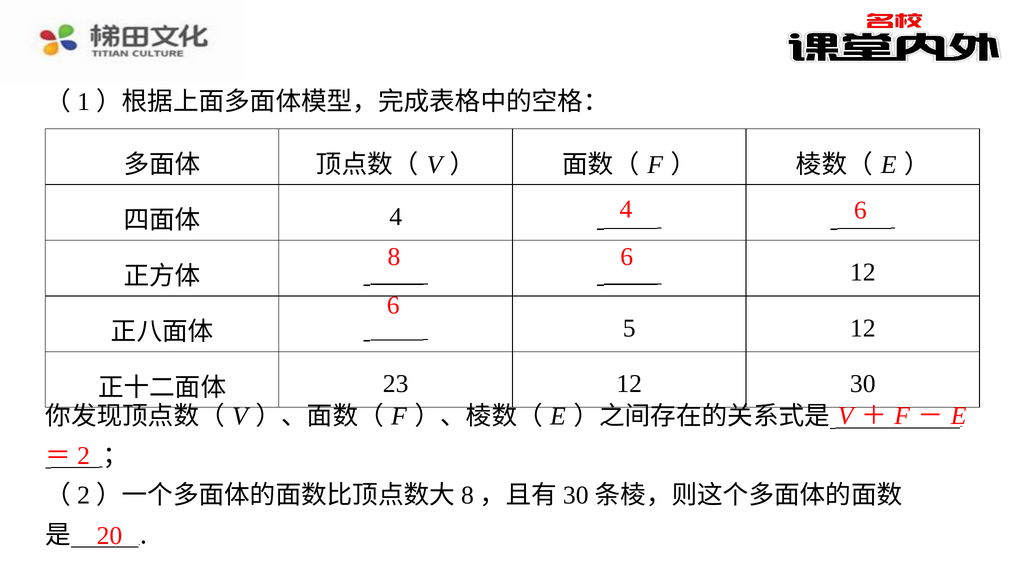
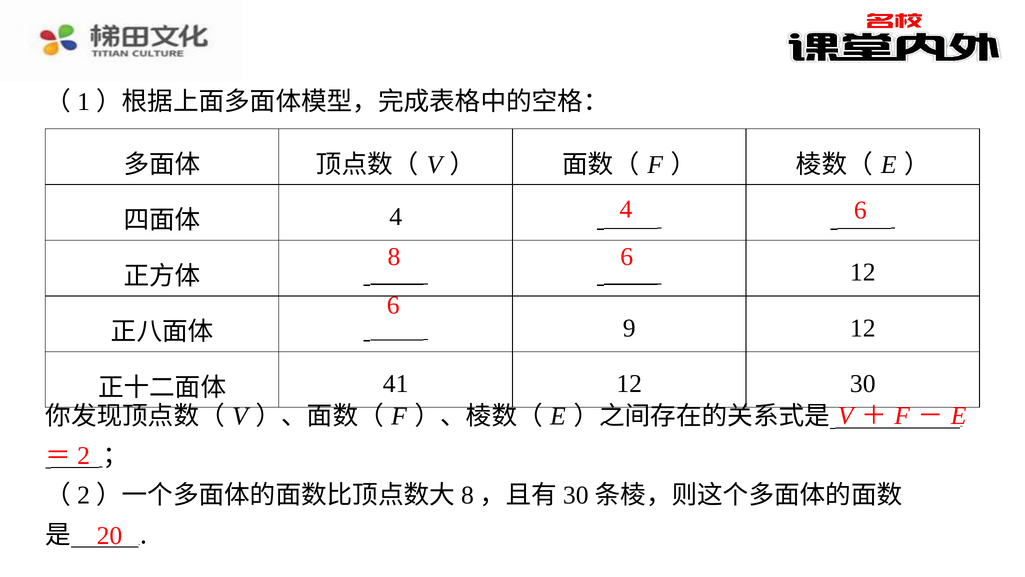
5: 5 -> 9
23: 23 -> 41
